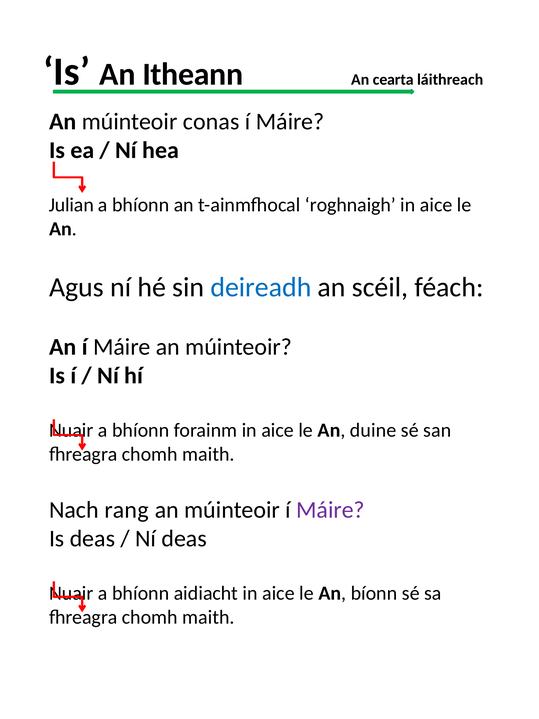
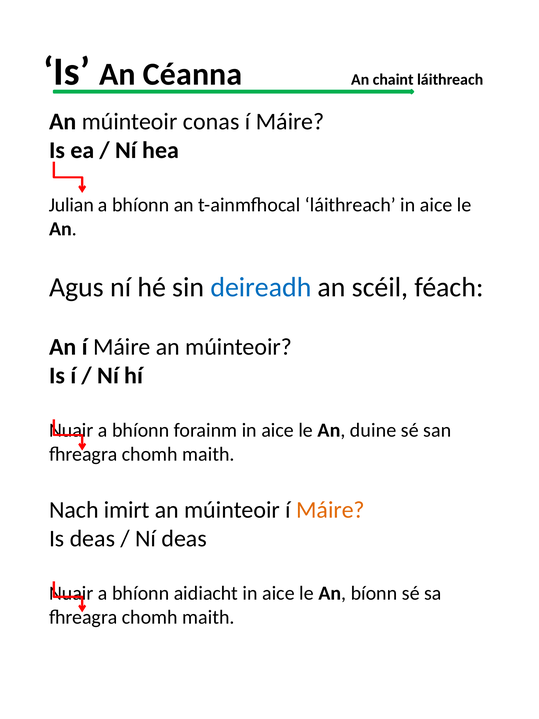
Itheann: Itheann -> Céanna
cearta: cearta -> chaint
t-ainmfhocal roghnaigh: roghnaigh -> láithreach
rang: rang -> imirt
Máire at (330, 510) colour: purple -> orange
